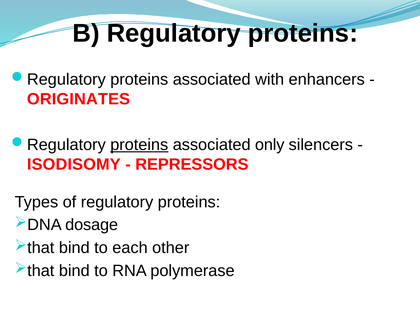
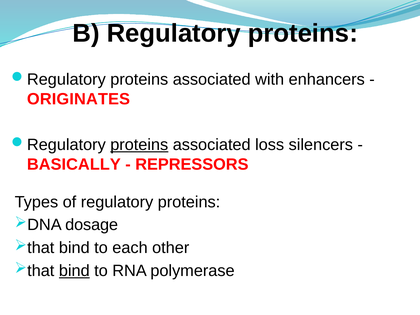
only: only -> loss
ISODISOMY: ISODISOMY -> BASICALLY
bind at (74, 271) underline: none -> present
